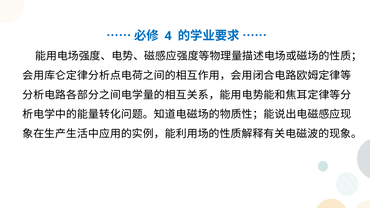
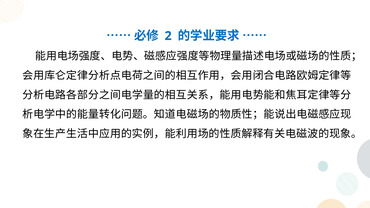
4: 4 -> 2
